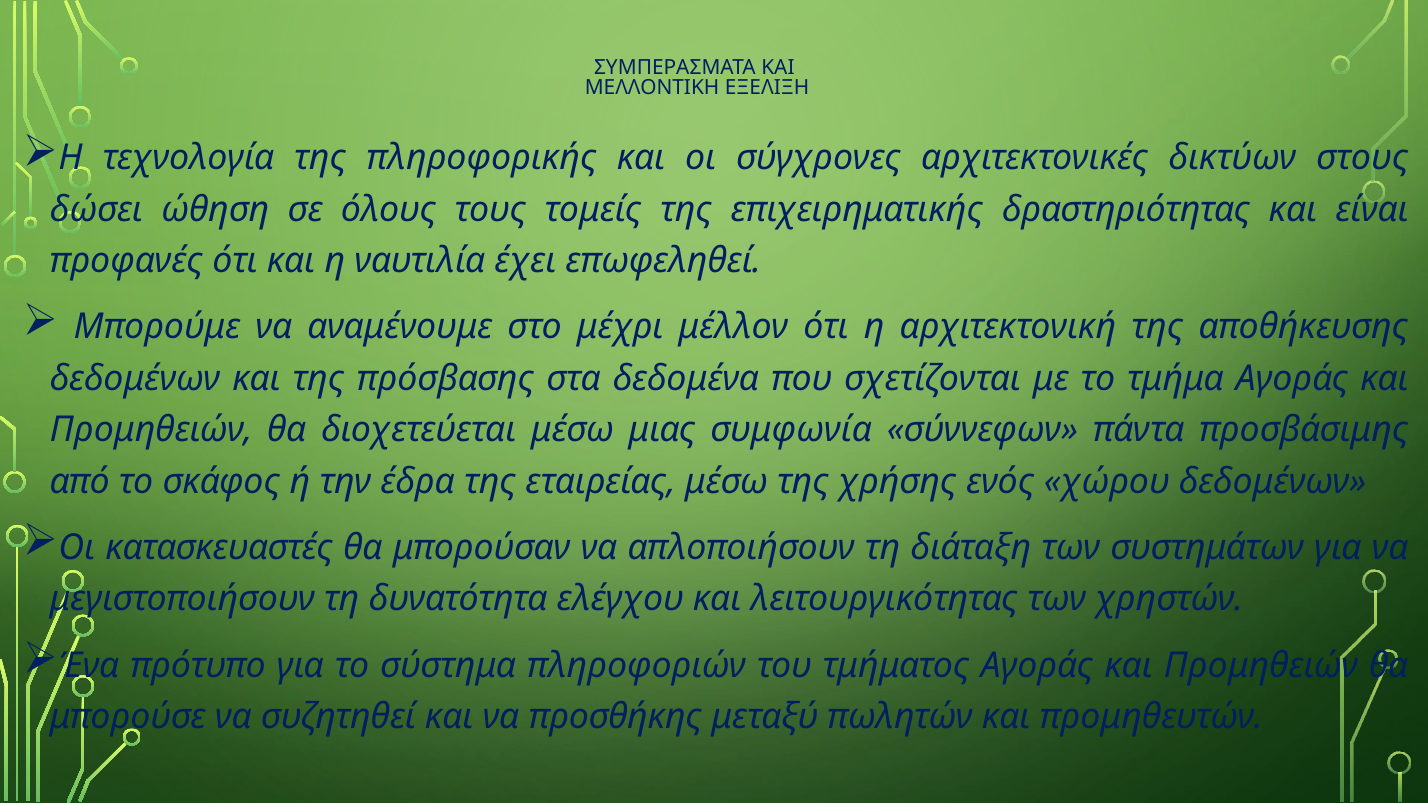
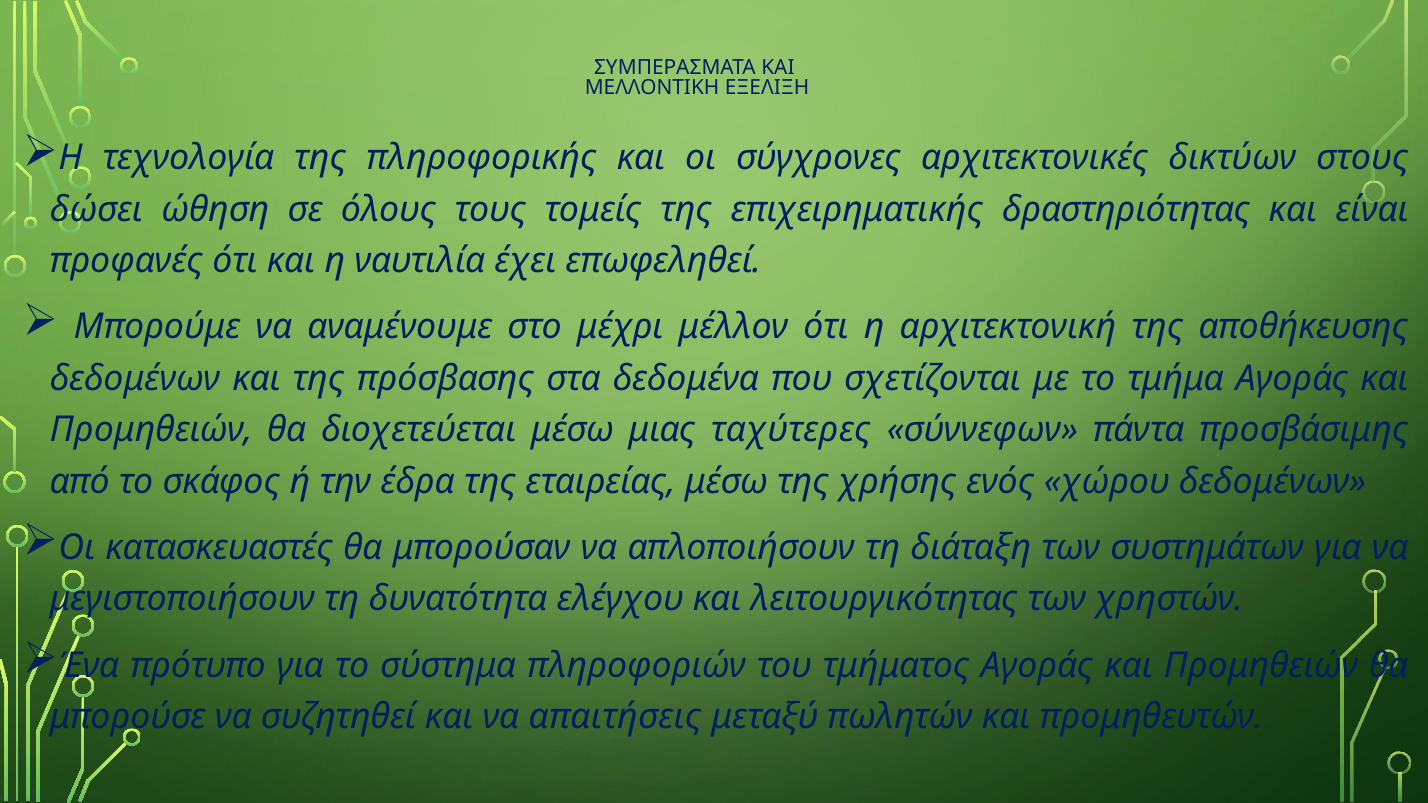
συμφωνία: συμφωνία -> ταχύτερες
προσθήκης: προσθήκης -> απαιτήσεις
